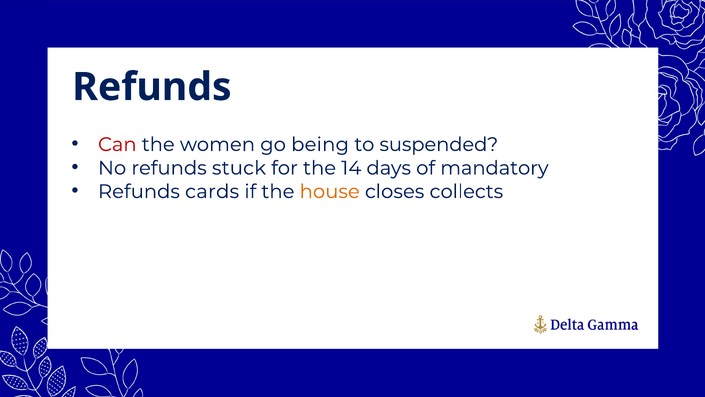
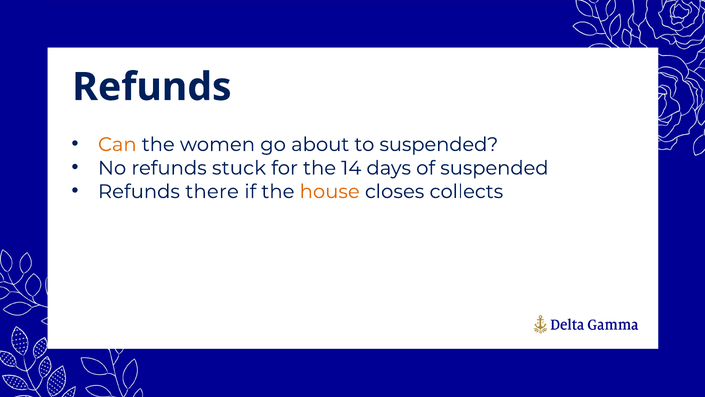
Can colour: red -> orange
being: being -> about
of mandatory: mandatory -> suspended
cards: cards -> there
